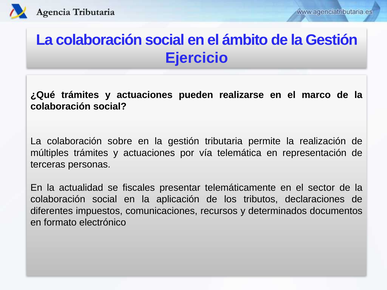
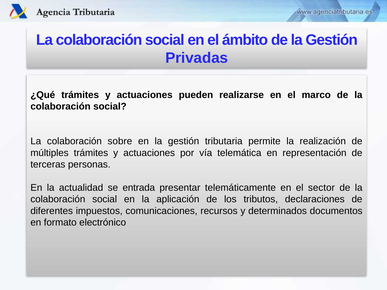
Ejercicio: Ejercicio -> Privadas
fiscales: fiscales -> entrada
